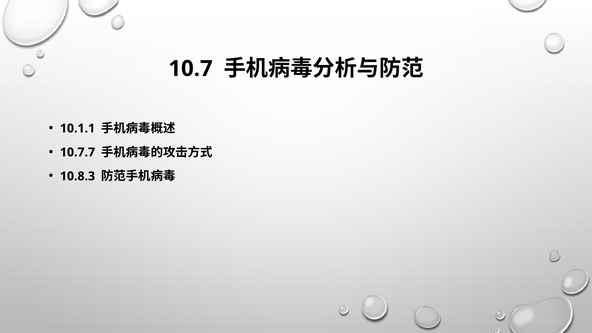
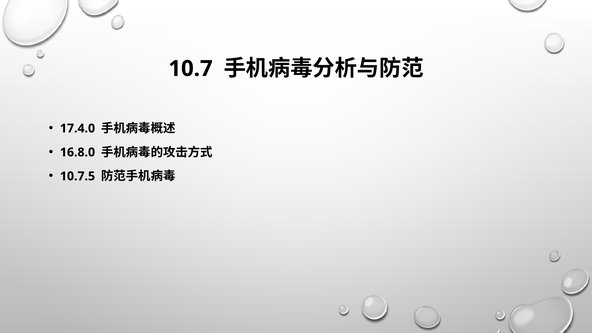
10.1.1: 10.1.1 -> 17.4.0
10.7.7: 10.7.7 -> 16.8.0
10.8.3: 10.8.3 -> 10.7.5
